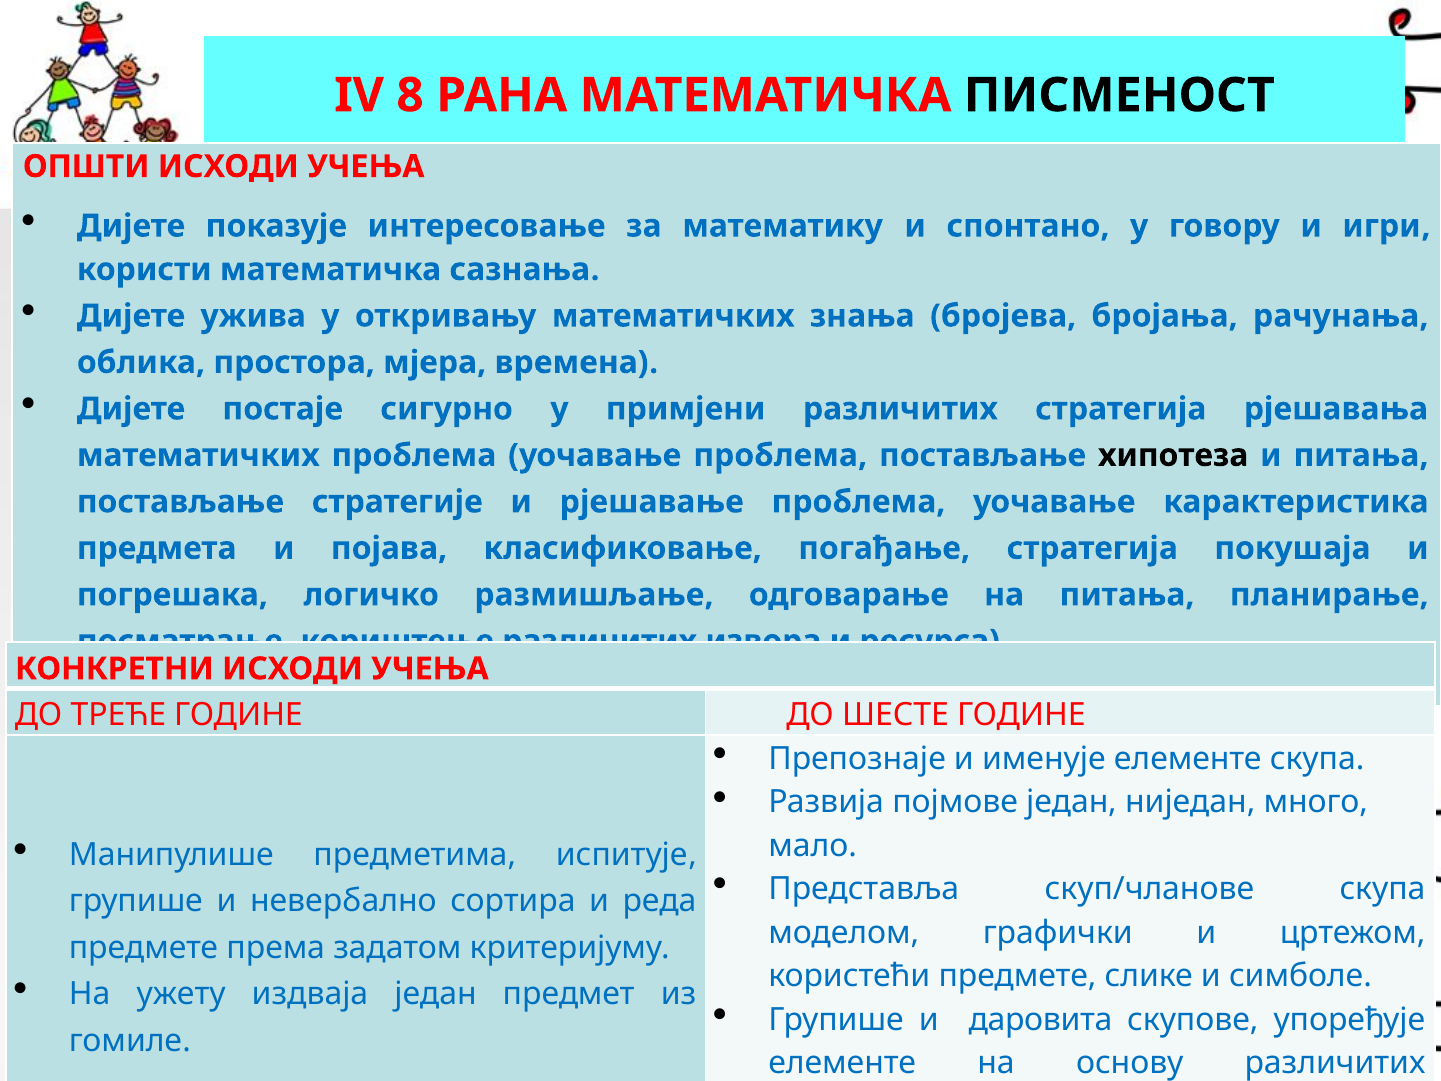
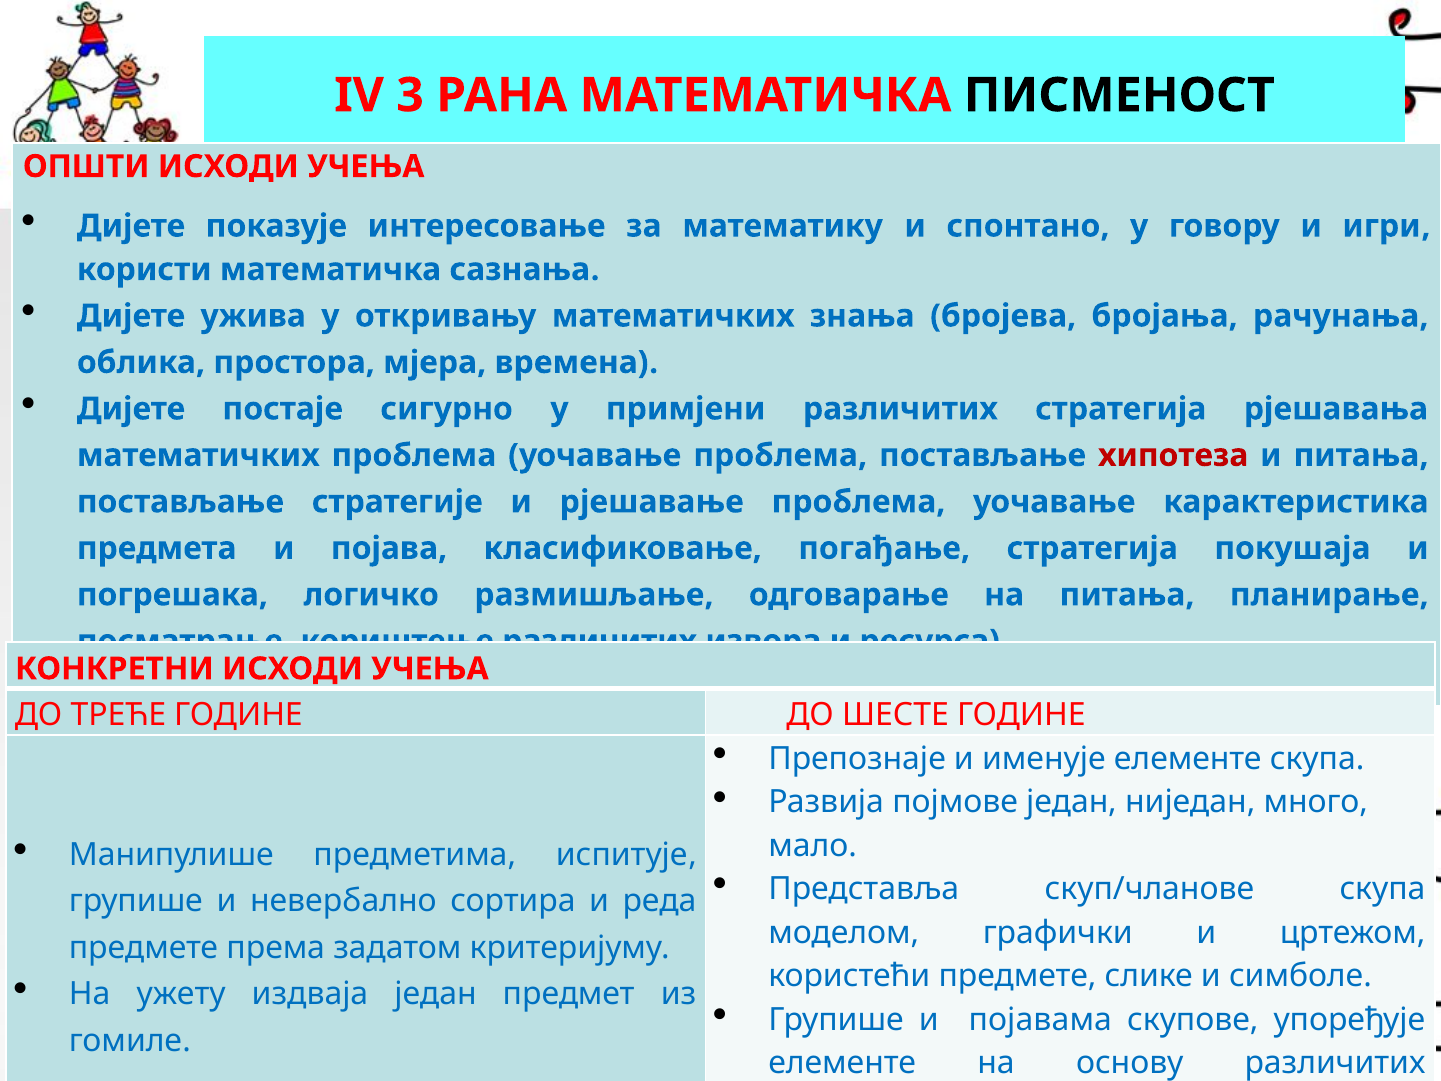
8: 8 -> 3
хипотеза colour: black -> red
даровита: даровита -> појавама
